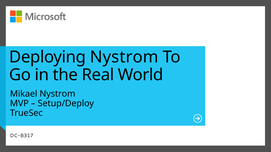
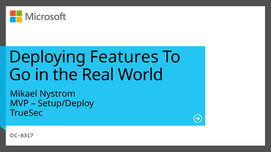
Deploying Nystrom: Nystrom -> Features
